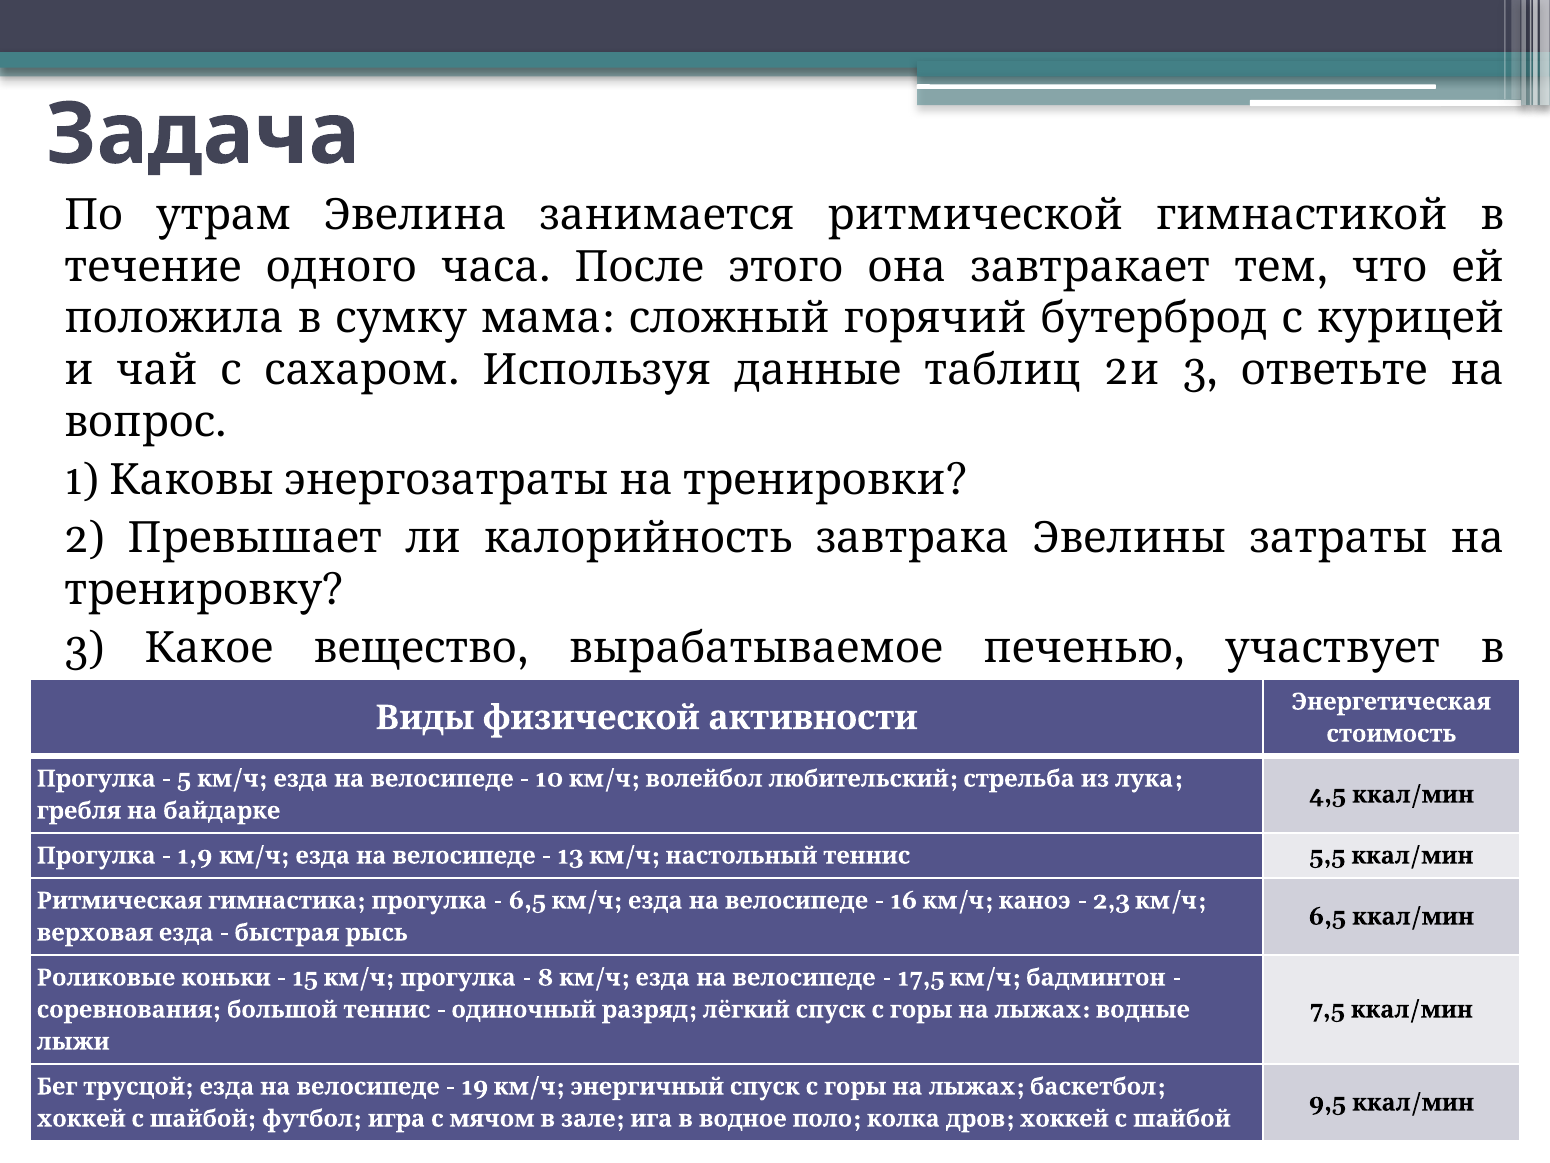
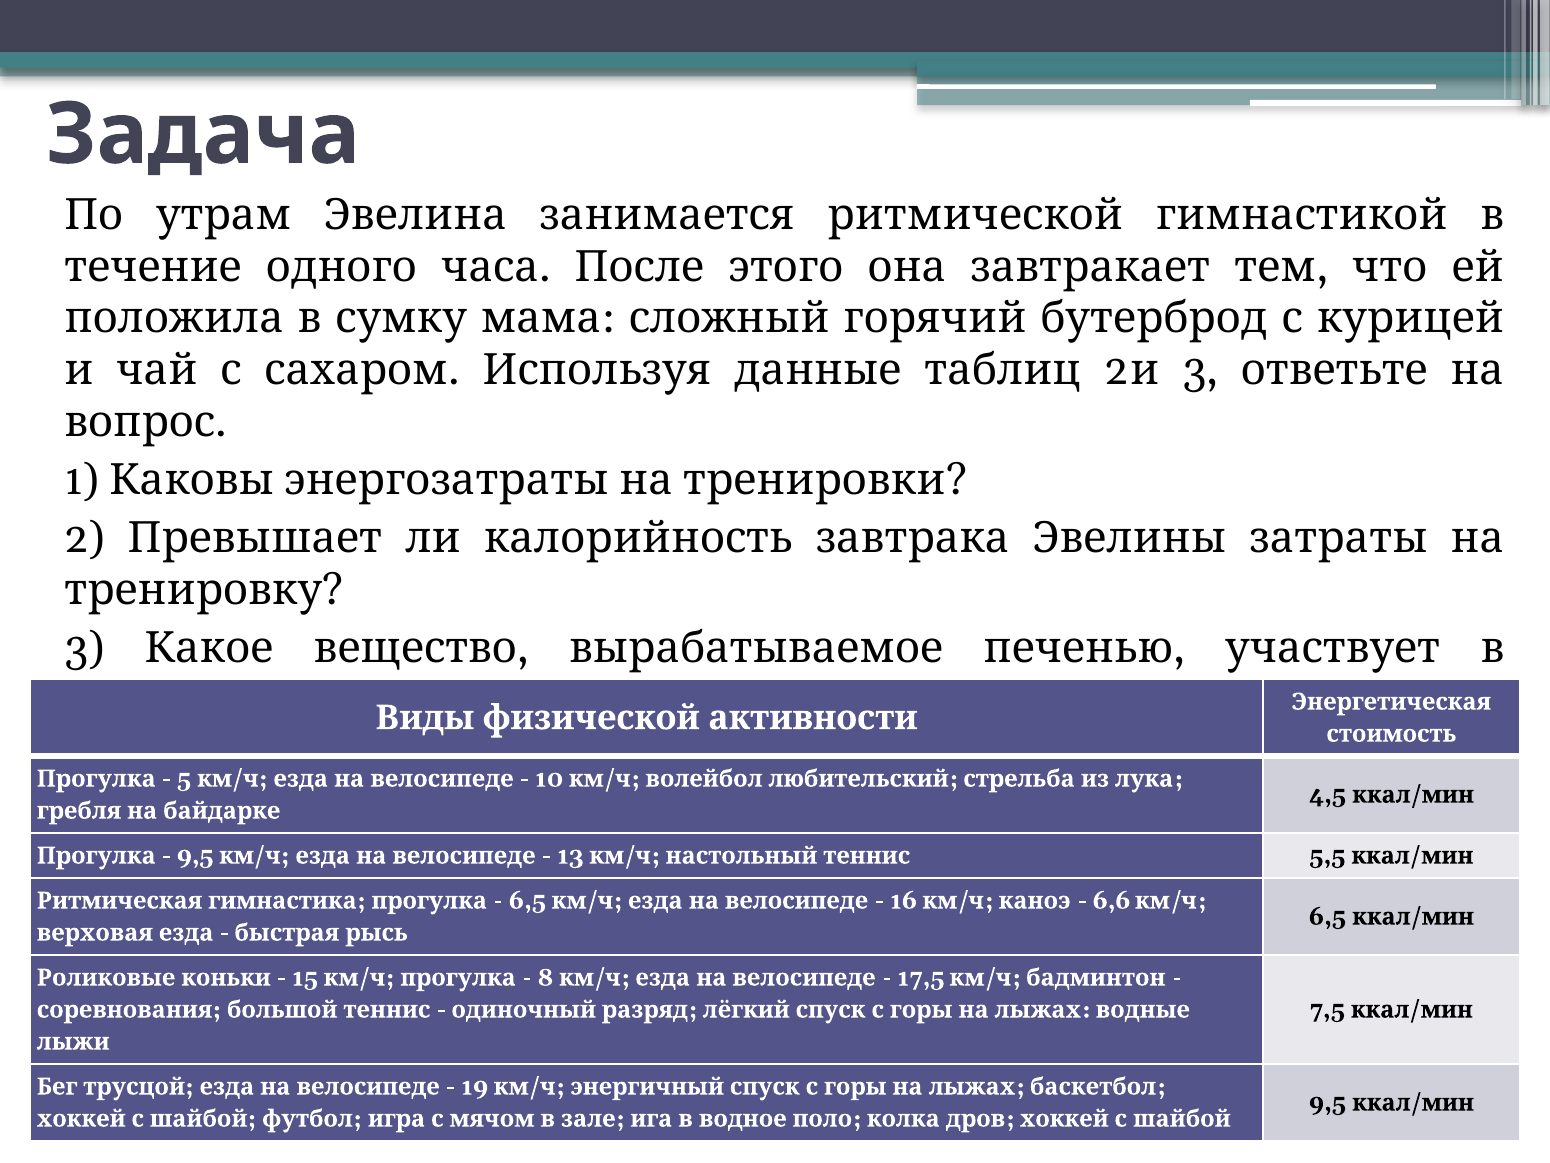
1,9 at (195, 855): 1,9 -> 9,5
2,3: 2,3 -> 6,6
